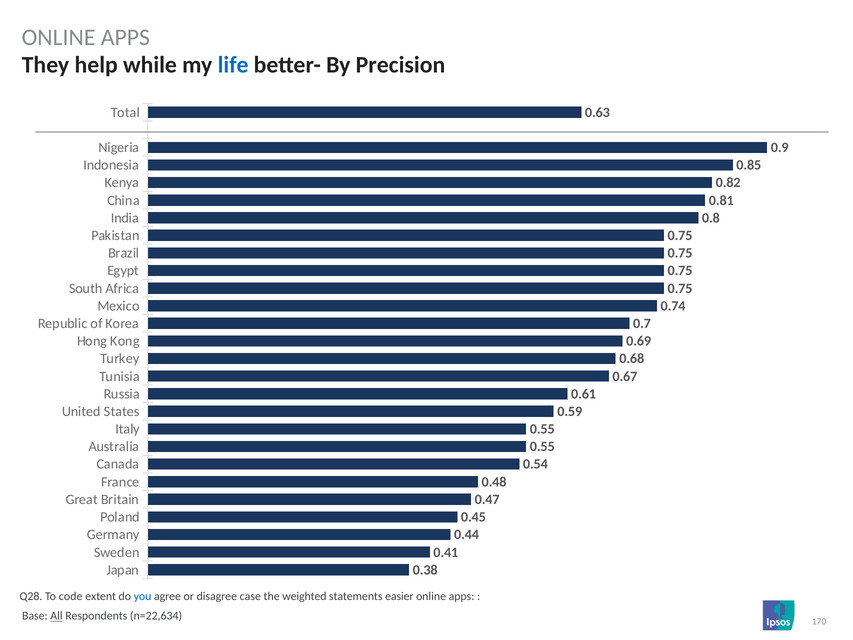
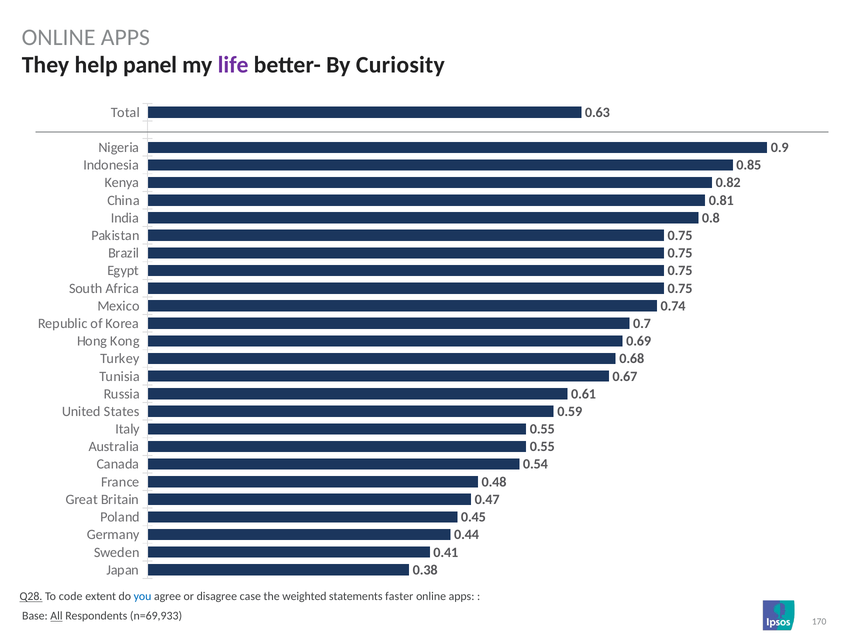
while: while -> panel
life colour: blue -> purple
Precision: Precision -> Curiosity
Q28 underline: none -> present
easier: easier -> faster
n=22,634: n=22,634 -> n=69,933
